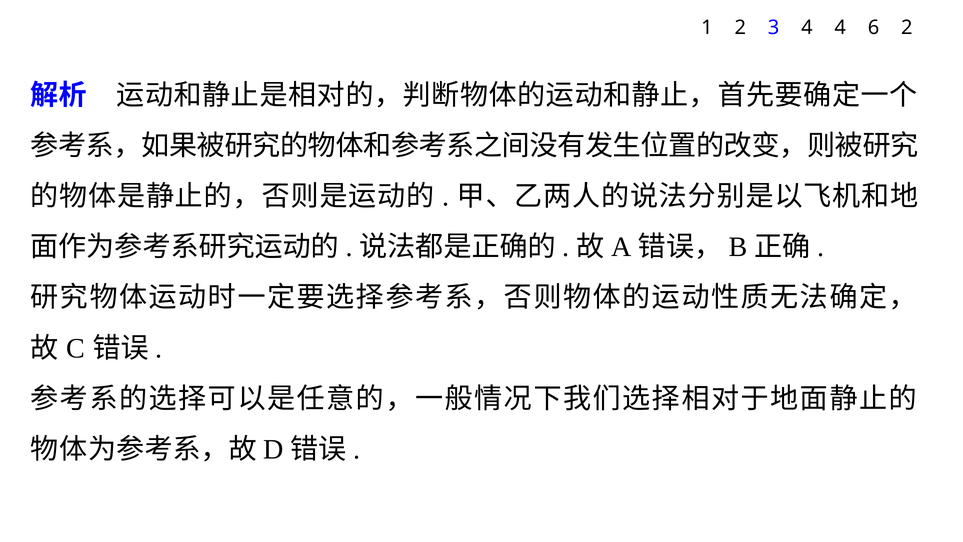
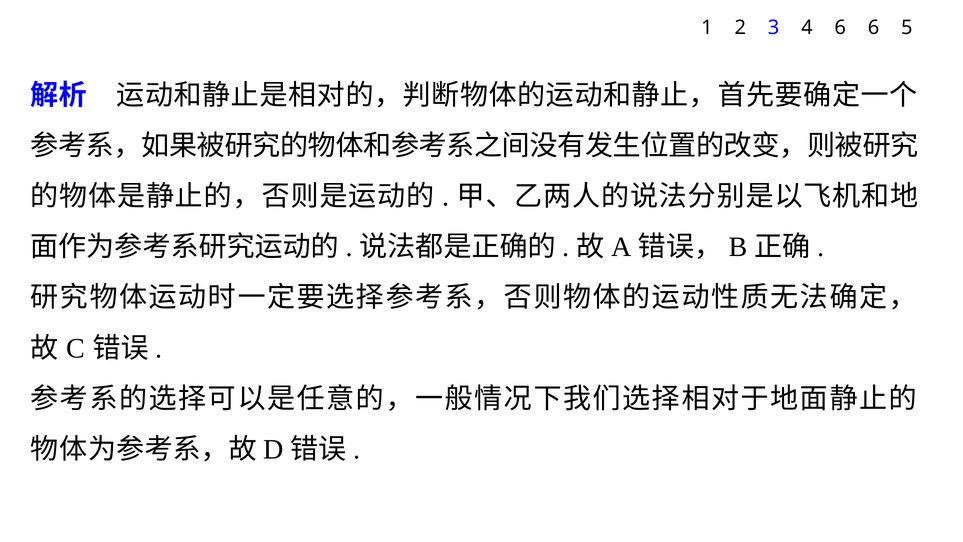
4 4: 4 -> 6
6 2: 2 -> 5
